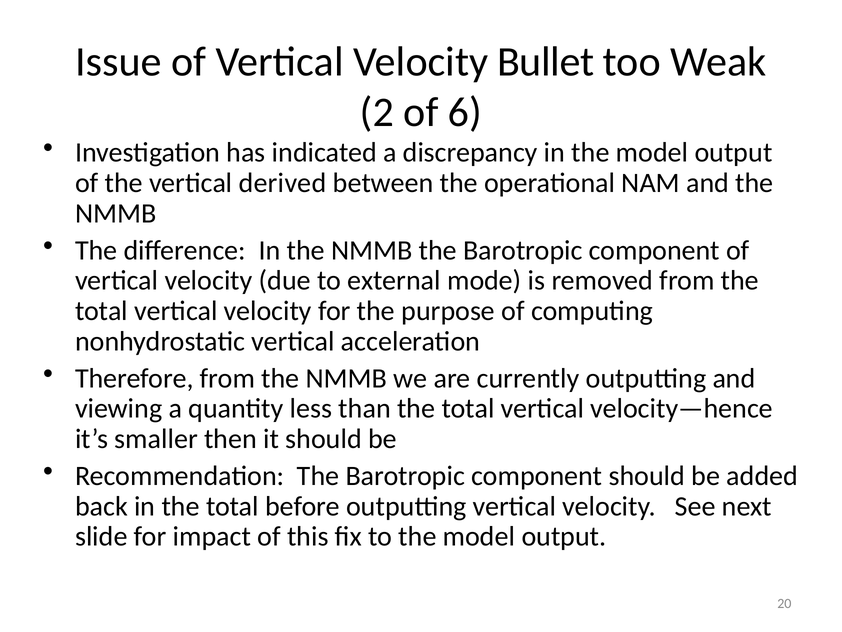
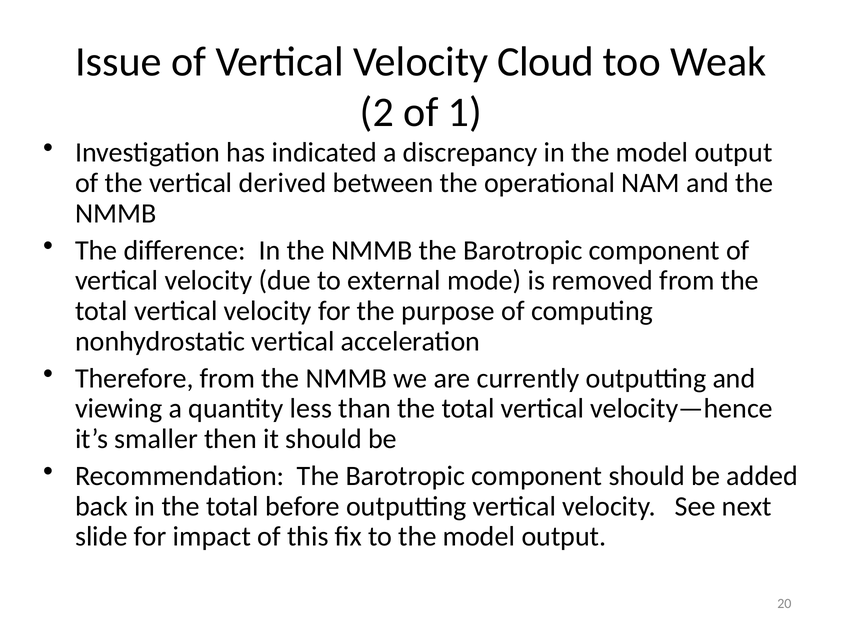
Bullet: Bullet -> Cloud
6: 6 -> 1
